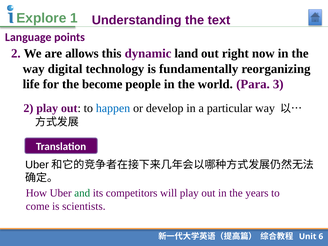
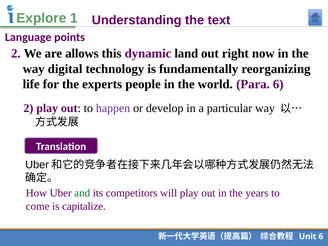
become: become -> experts
Para 3: 3 -> 6
happen colour: blue -> purple
scientists: scientists -> capitalize
